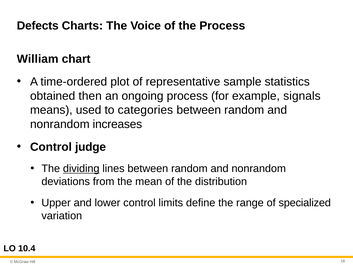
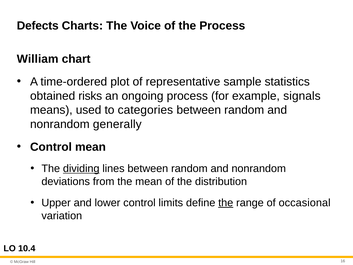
then: then -> risks
increases: increases -> generally
Control judge: judge -> mean
the at (226, 203) underline: none -> present
specialized: specialized -> occasional
